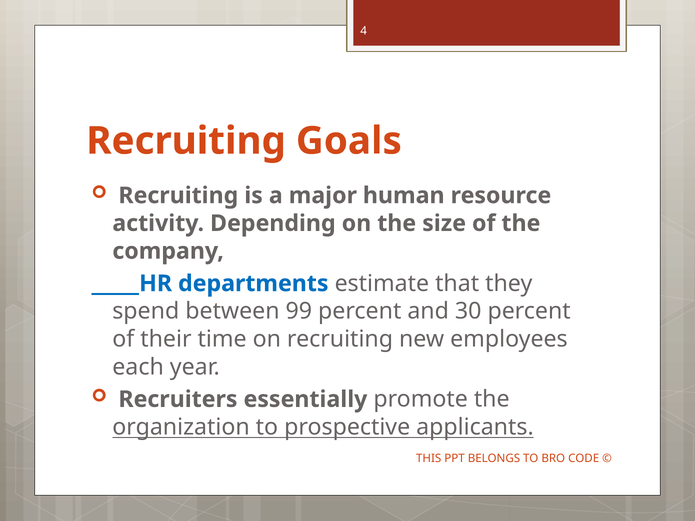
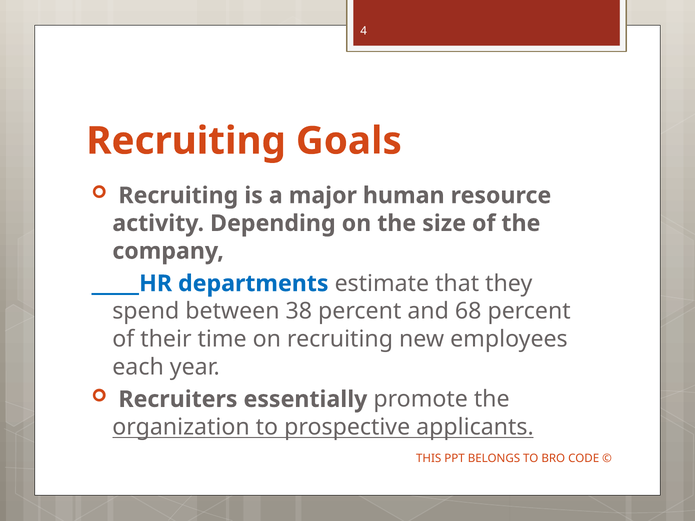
99: 99 -> 38
30: 30 -> 68
